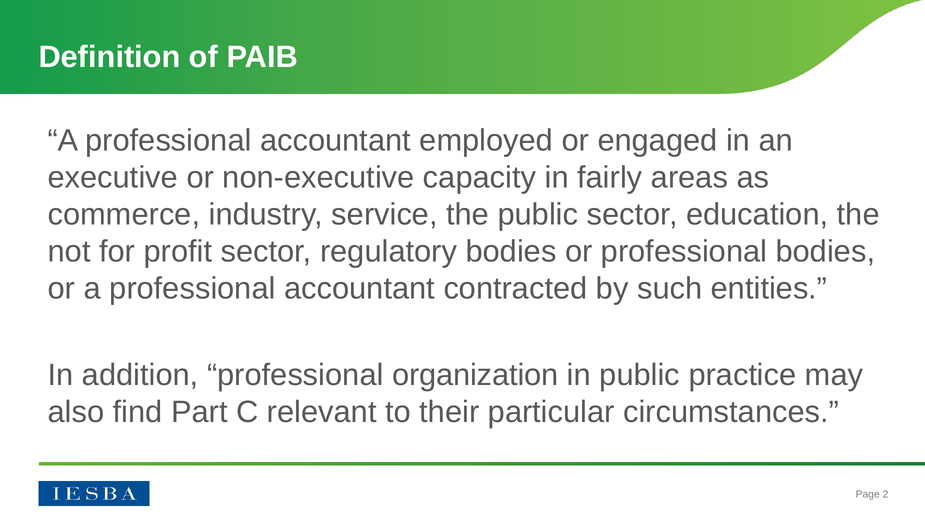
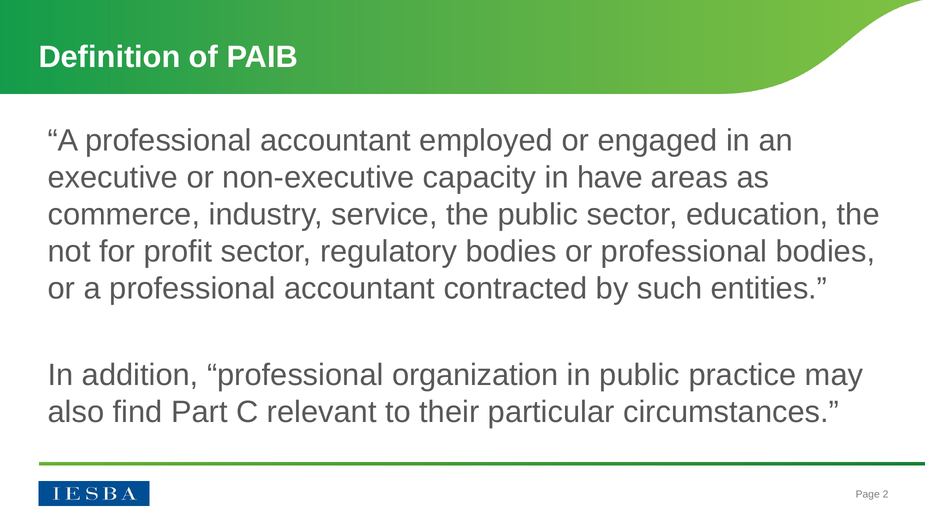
fairly: fairly -> have
